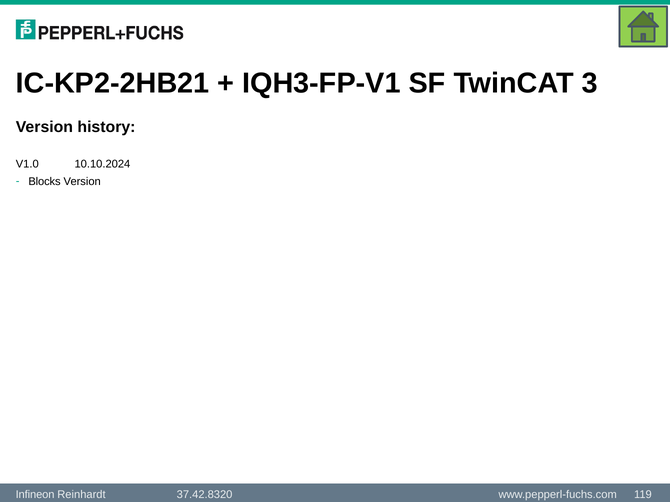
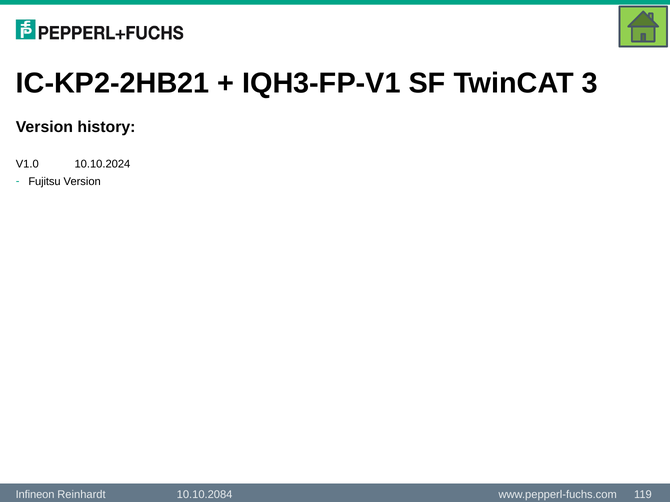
Blocks: Blocks -> Fujitsu
37.42.8320: 37.42.8320 -> 10.10.2084
